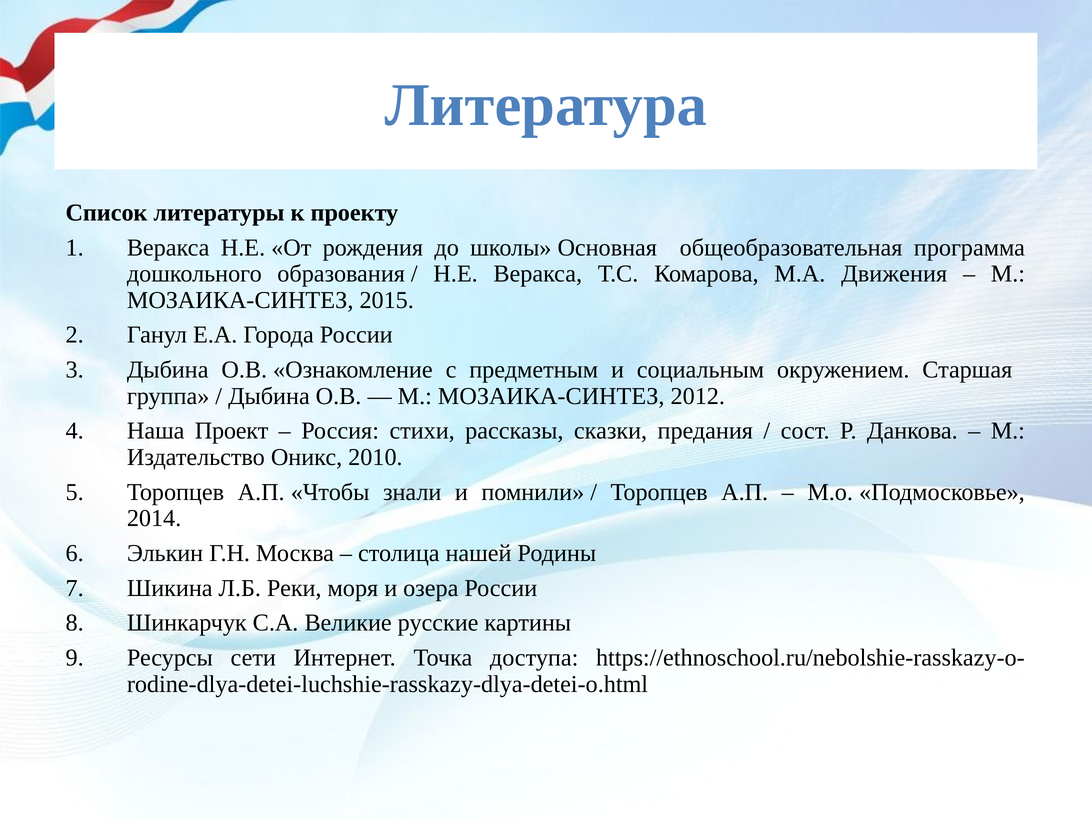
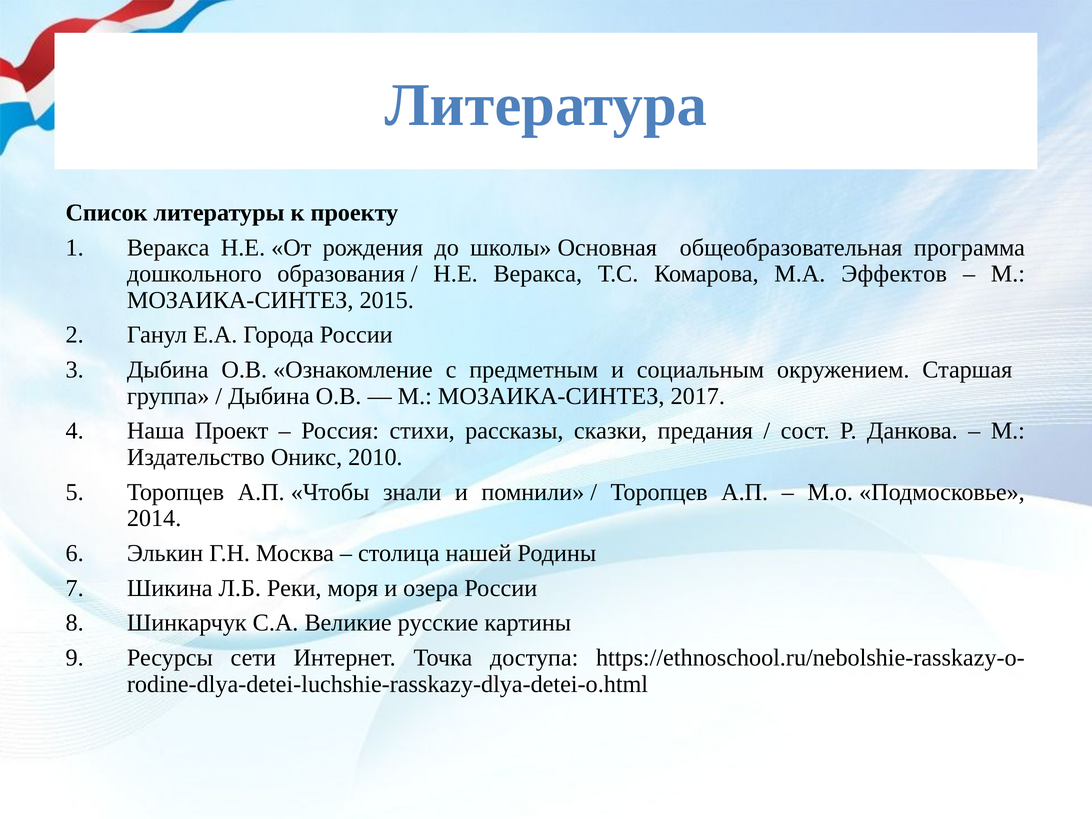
Движения: Движения -> Эффектов
2012: 2012 -> 2017
